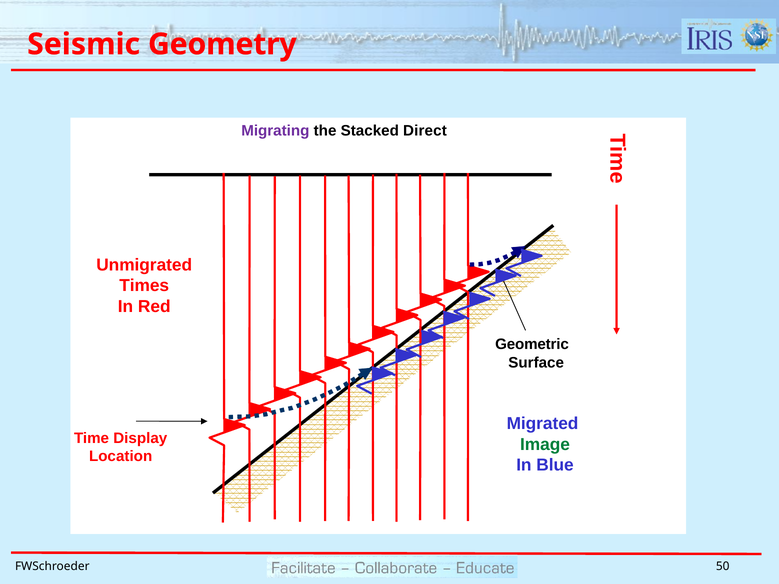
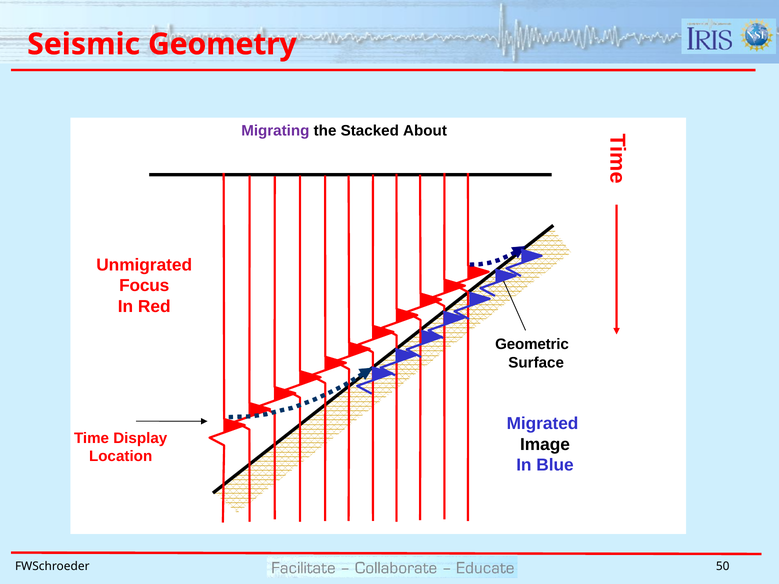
Direct: Direct -> About
Times: Times -> Focus
Image colour: green -> black
